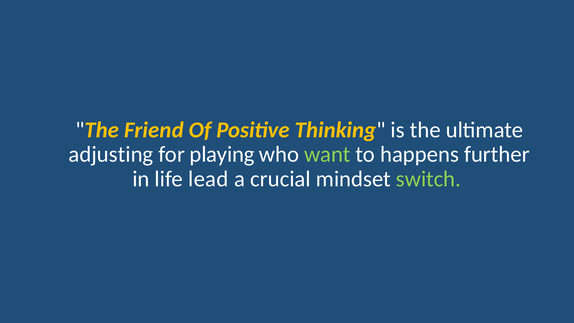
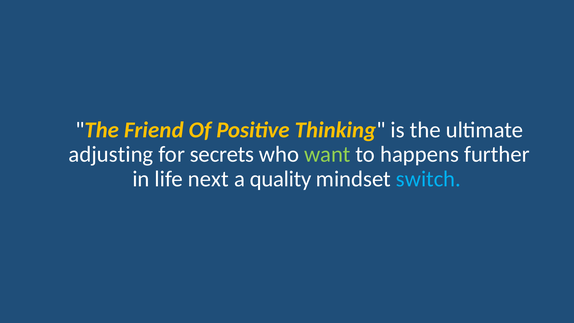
playing: playing -> secrets
lead: lead -> next
crucial: crucial -> quality
switch colour: light green -> light blue
